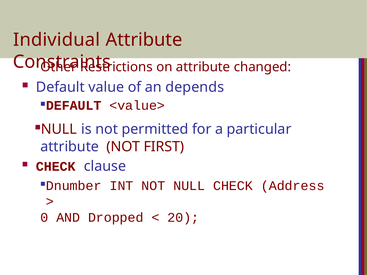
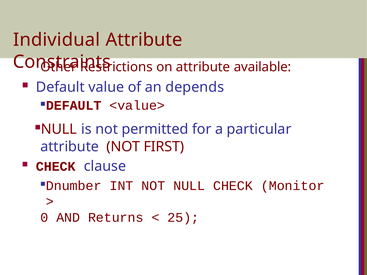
changed: changed -> available
Address: Address -> Monitor
Dropped: Dropped -> Returns
20: 20 -> 25
